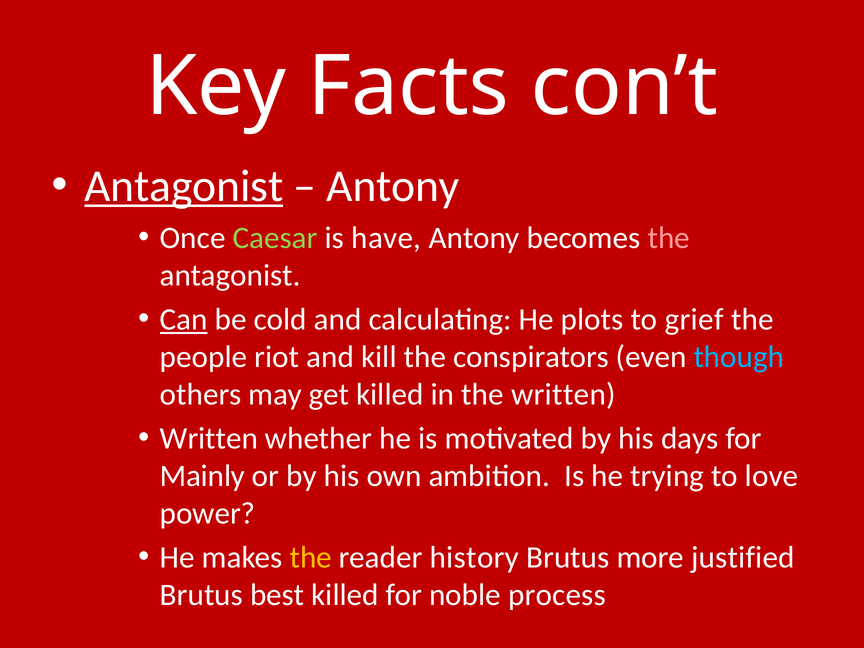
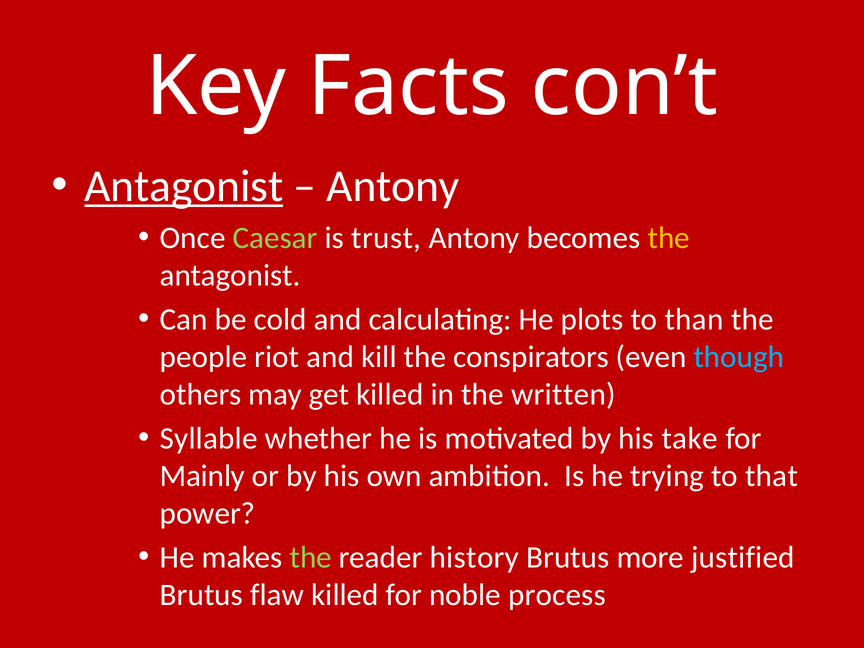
have: have -> trust
the at (669, 238) colour: pink -> yellow
Can underline: present -> none
grief: grief -> than
Written at (209, 438): Written -> Syllable
days: days -> take
love: love -> that
the at (311, 557) colour: yellow -> light green
best: best -> flaw
